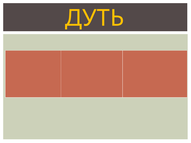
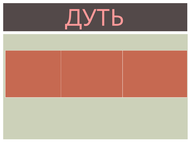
ДУТЬ colour: yellow -> pink
